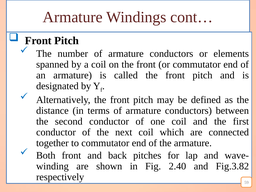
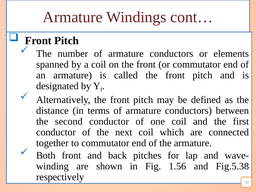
2.40: 2.40 -> 1.56
Fig.3.82: Fig.3.82 -> Fig.5.38
